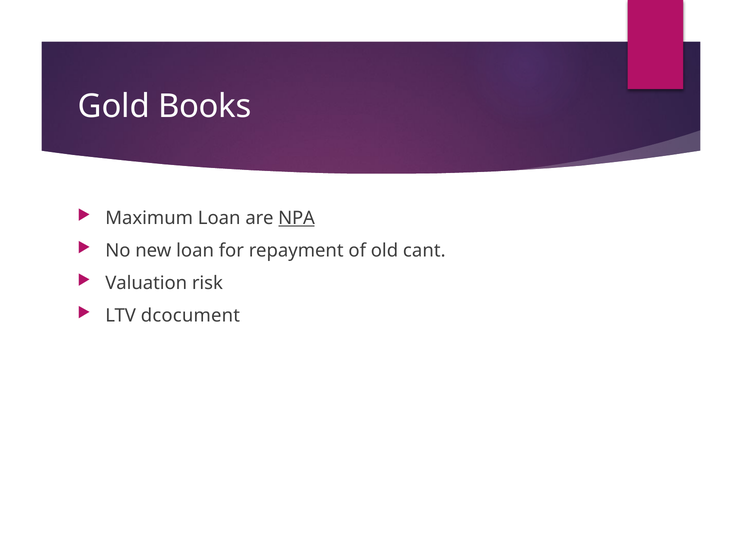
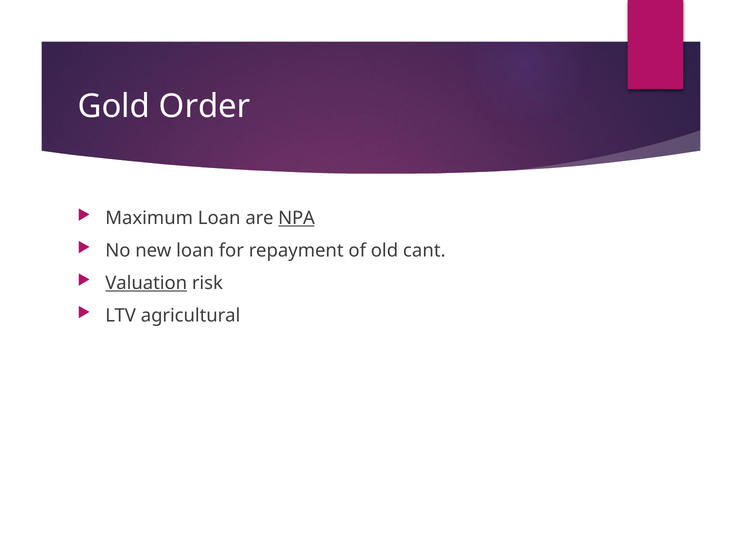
Books: Books -> Order
Valuation underline: none -> present
dcocument: dcocument -> agricultural
